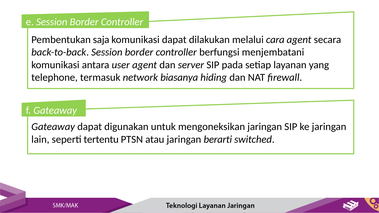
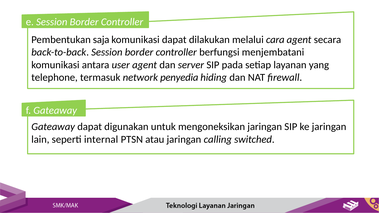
biasanya: biasanya -> penyedia
tertentu: tertentu -> internal
berarti: berarti -> calling
